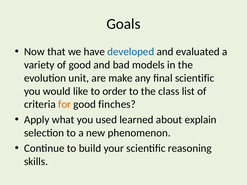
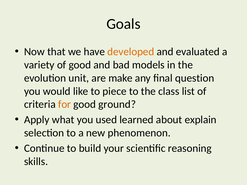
developed colour: blue -> orange
final scientific: scientific -> question
order: order -> piece
finches: finches -> ground
